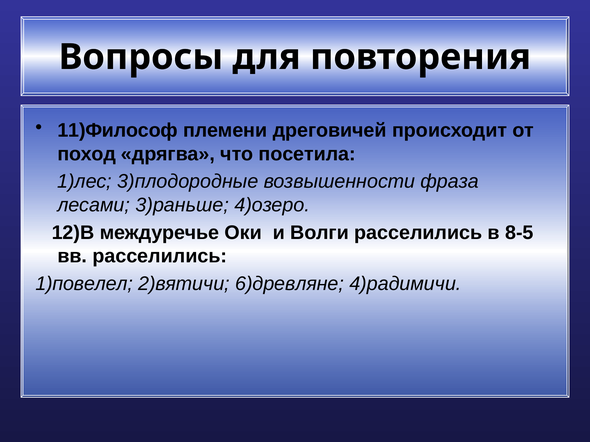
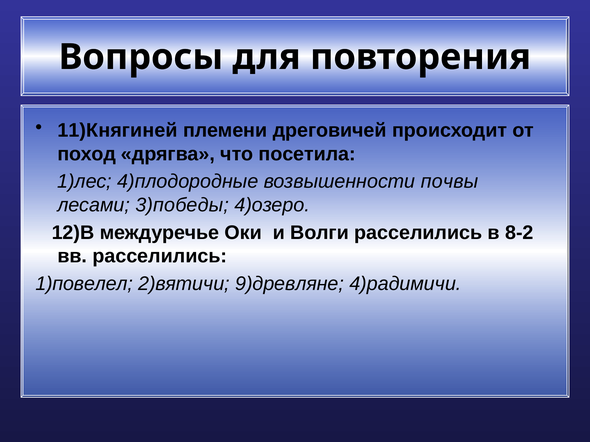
11)Философ: 11)Философ -> 11)Княгиней
3)плодородные: 3)плодородные -> 4)плодородные
фраза: фраза -> почвы
3)раньше: 3)раньше -> 3)победы
8-5: 8-5 -> 8-2
6)древляне: 6)древляне -> 9)древляне
